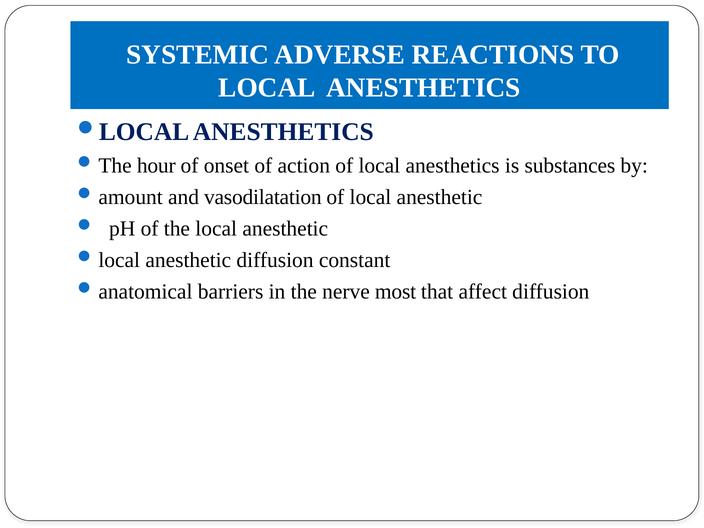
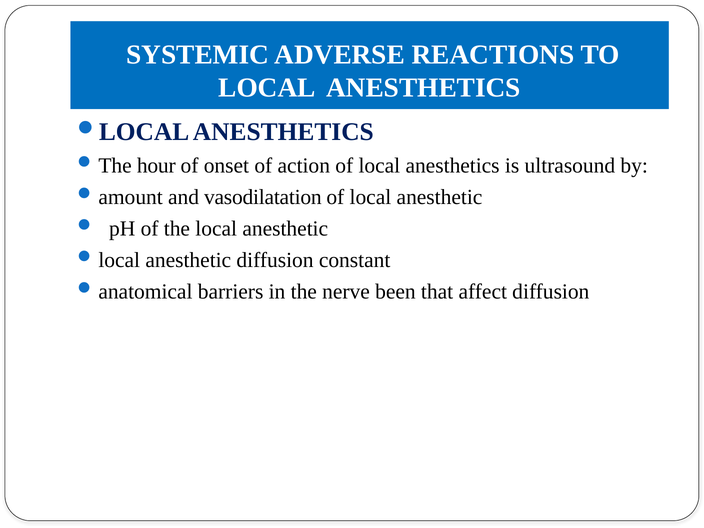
substances: substances -> ultrasound
most: most -> been
